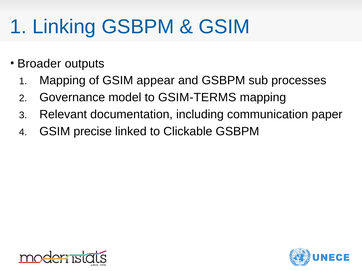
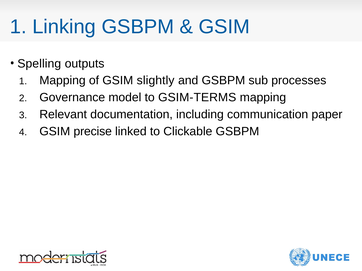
Broader: Broader -> Spelling
appear: appear -> slightly
